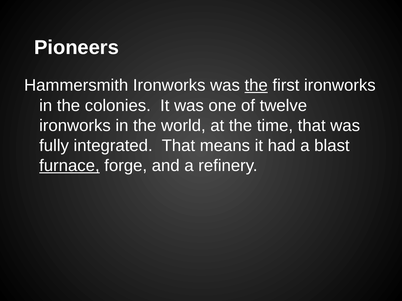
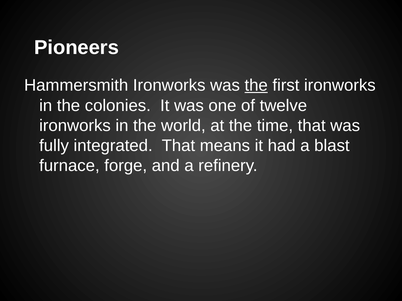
furnace underline: present -> none
